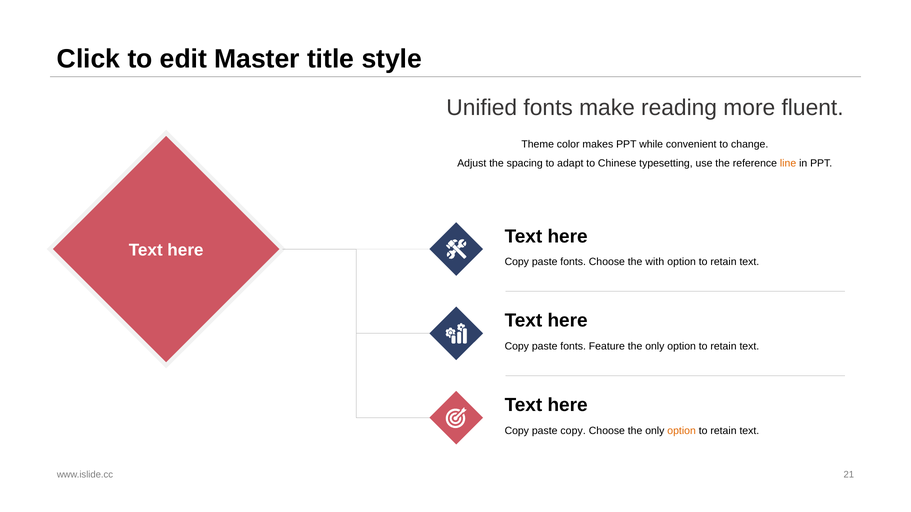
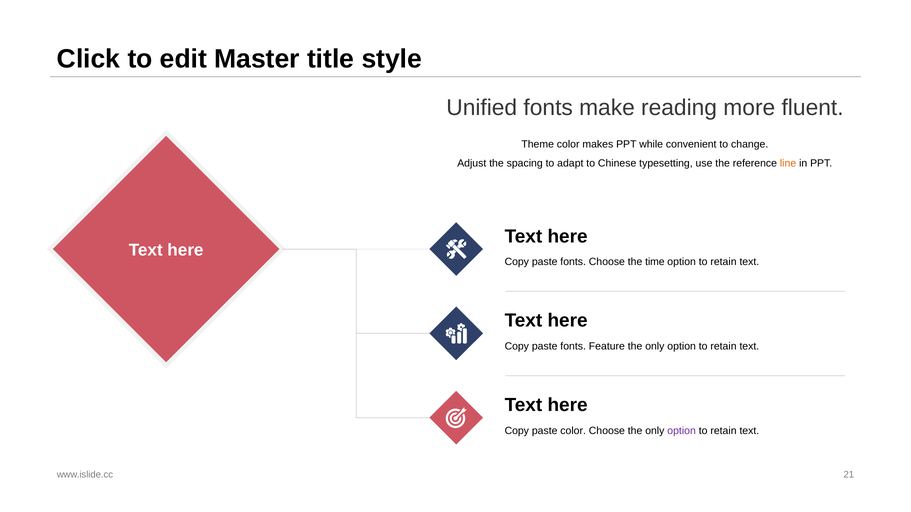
with: with -> time
paste copy: copy -> color
option at (682, 431) colour: orange -> purple
